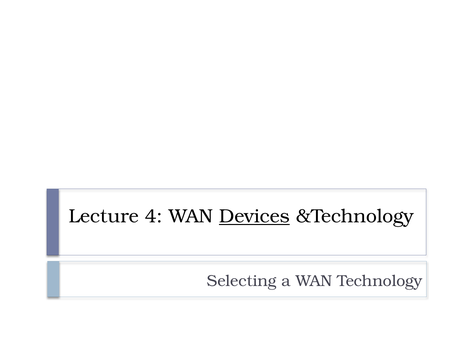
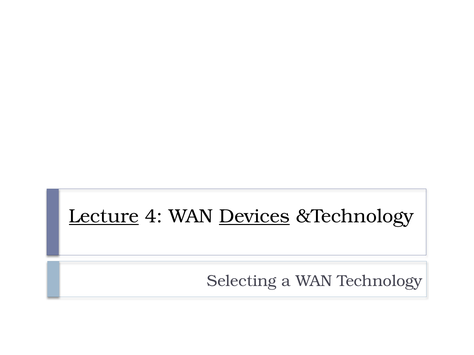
Lecture underline: none -> present
